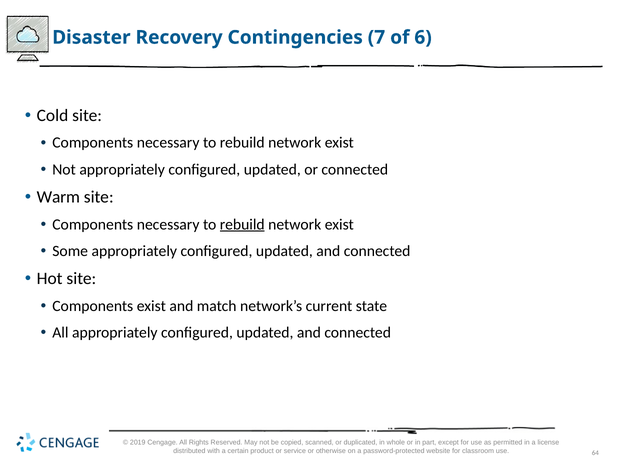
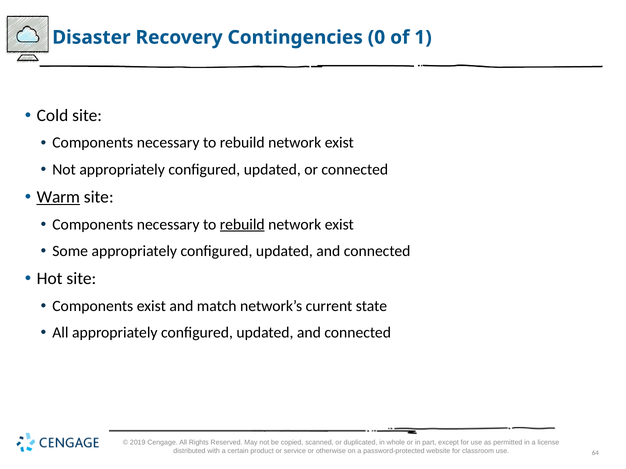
7: 7 -> 0
6: 6 -> 1
Warm underline: none -> present
